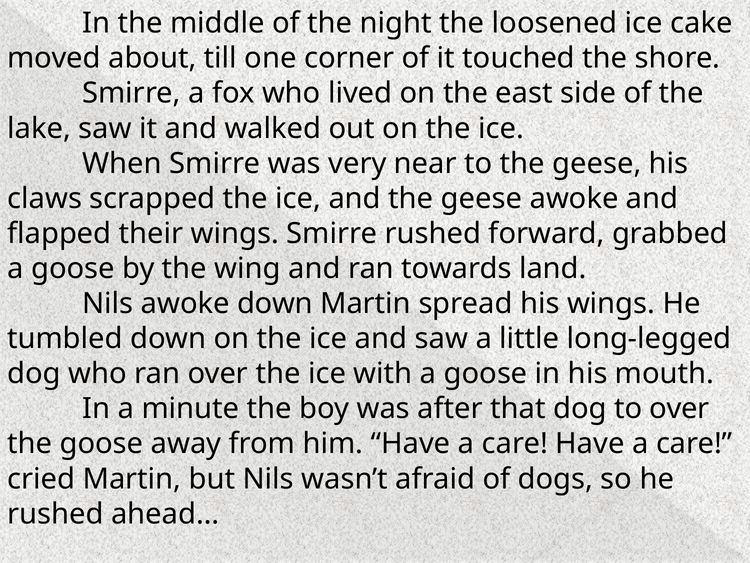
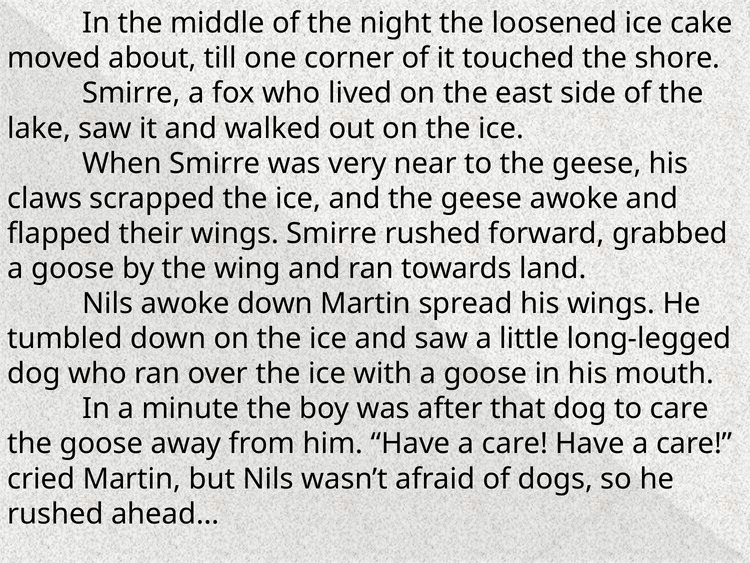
to over: over -> care
